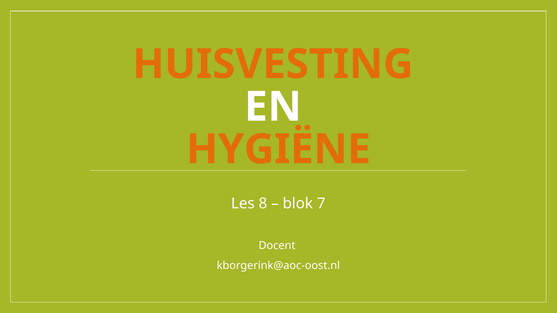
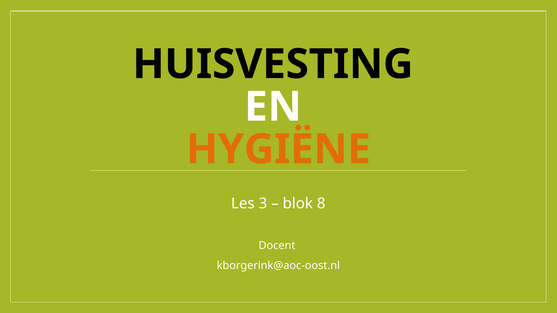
HUISVESTING colour: orange -> black
8: 8 -> 3
7: 7 -> 8
